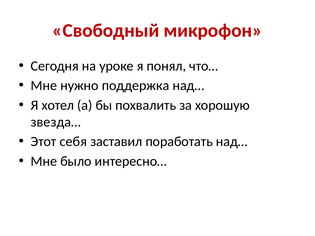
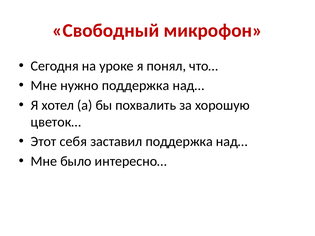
звезда…: звезда… -> цветок…
заставил поработать: поработать -> поддержка
